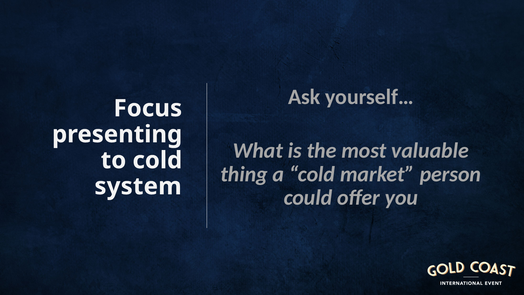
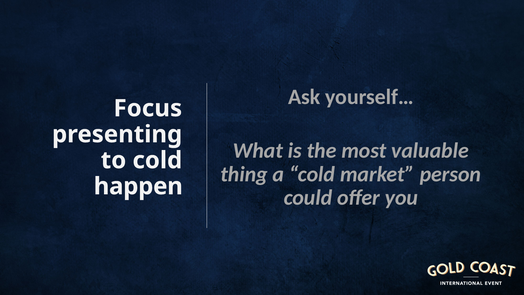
system: system -> happen
